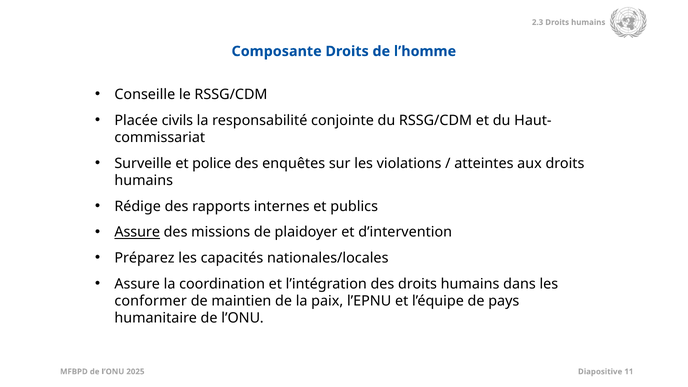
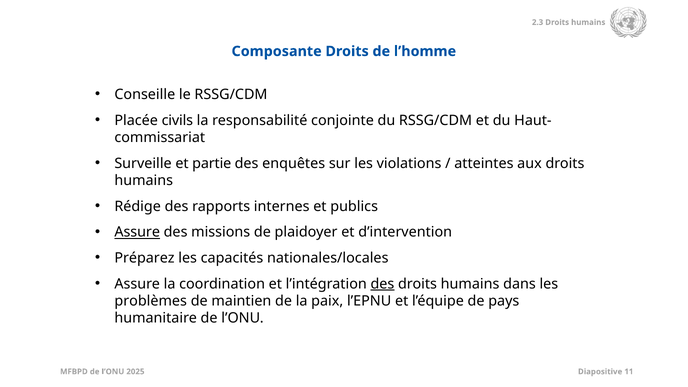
police: police -> partie
des at (382, 284) underline: none -> present
conformer: conformer -> problèmes
